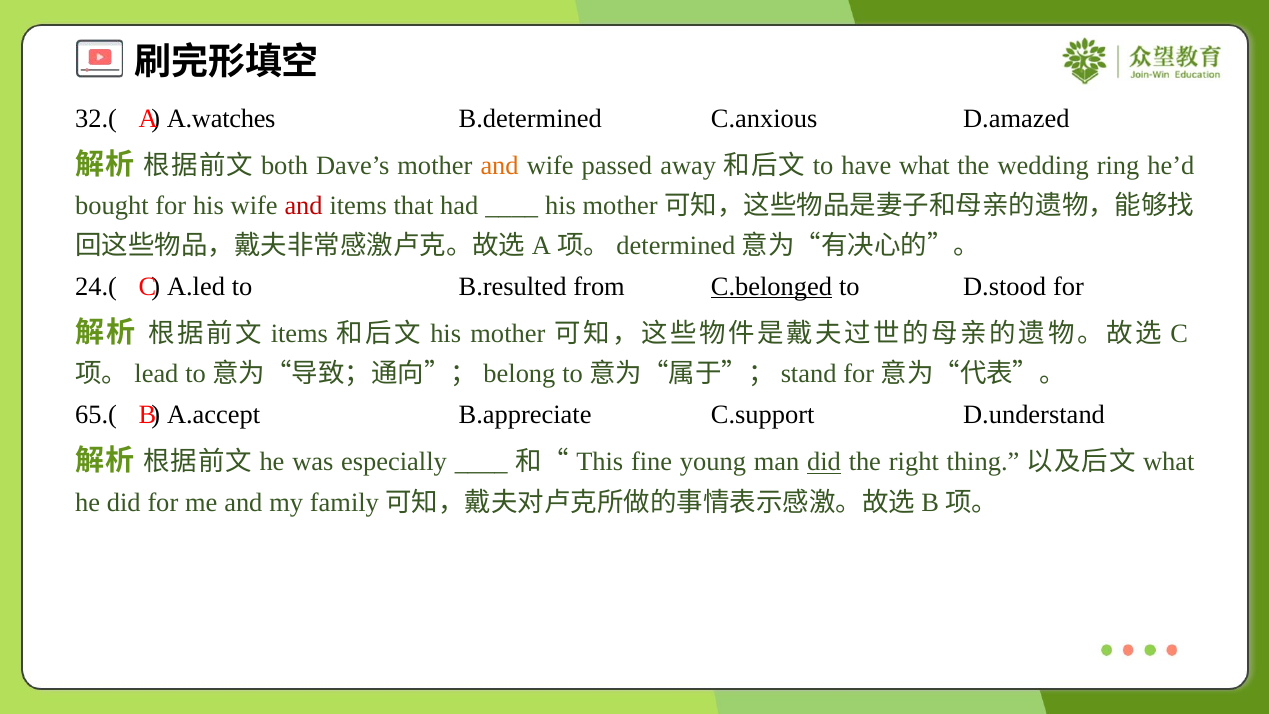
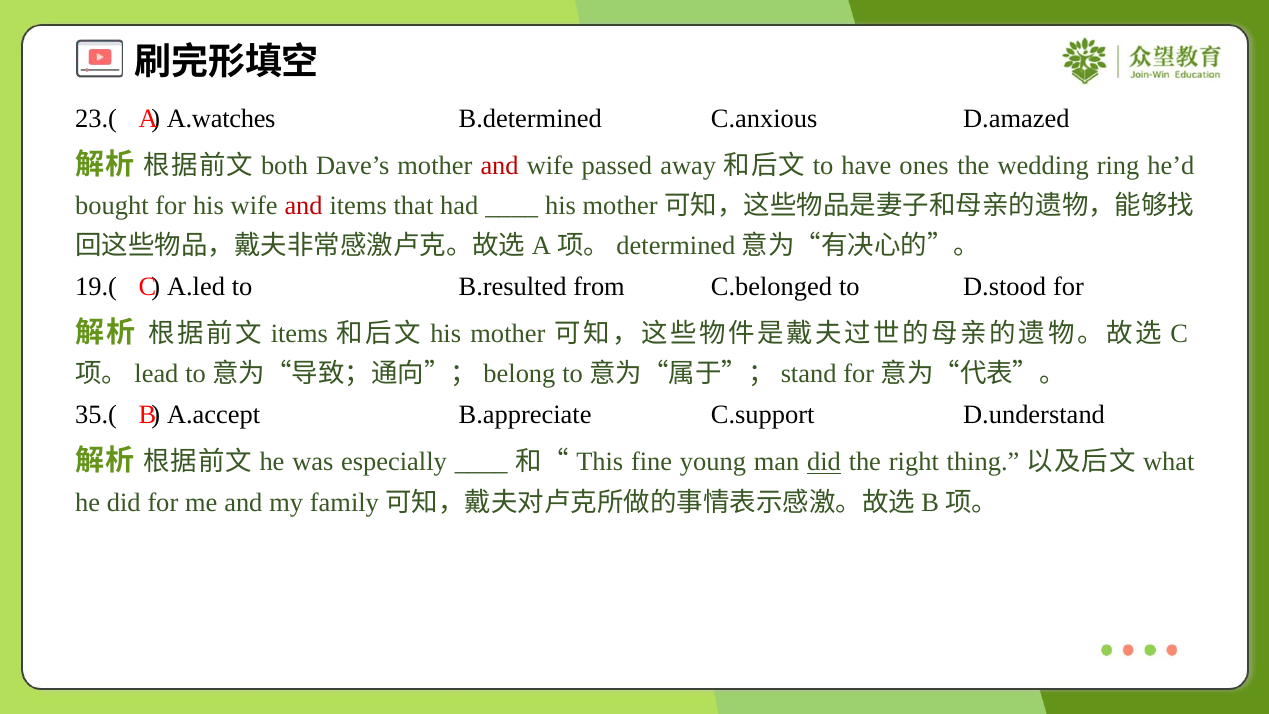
32.(: 32.( -> 23.(
and at (500, 166) colour: orange -> red
have what: what -> ones
24.(: 24.( -> 19.(
C.belonged underline: present -> none
65.(: 65.( -> 35.(
